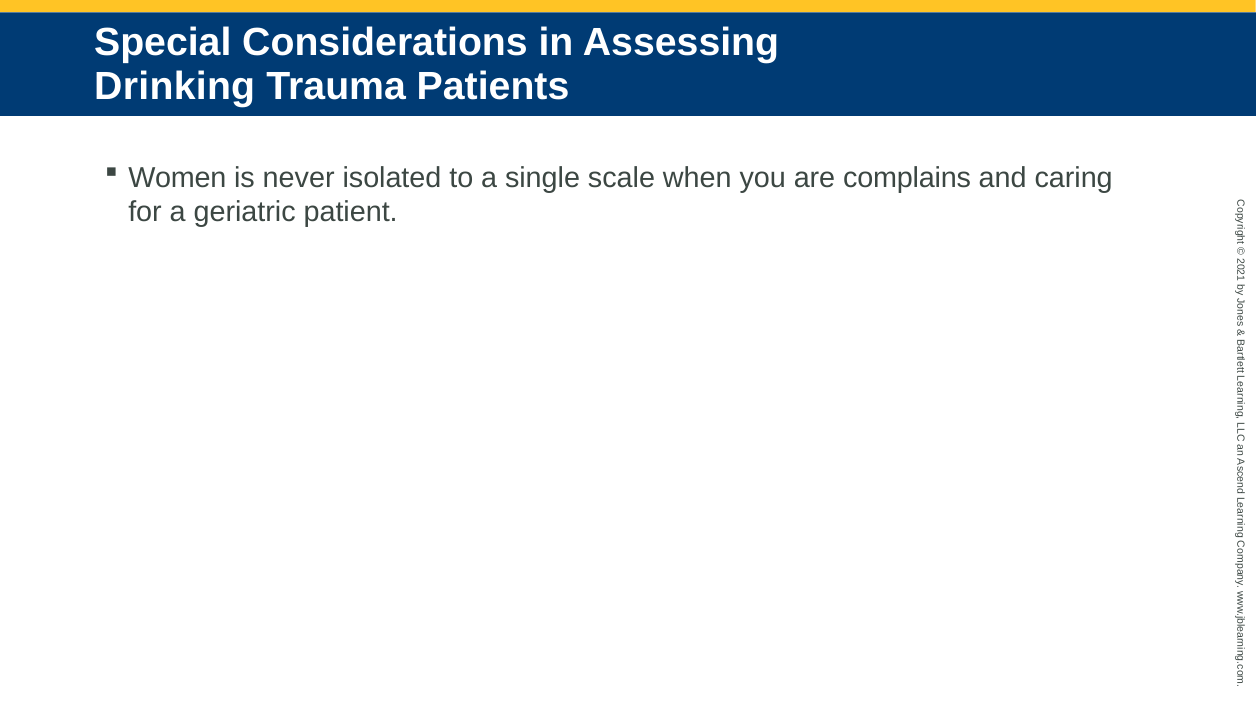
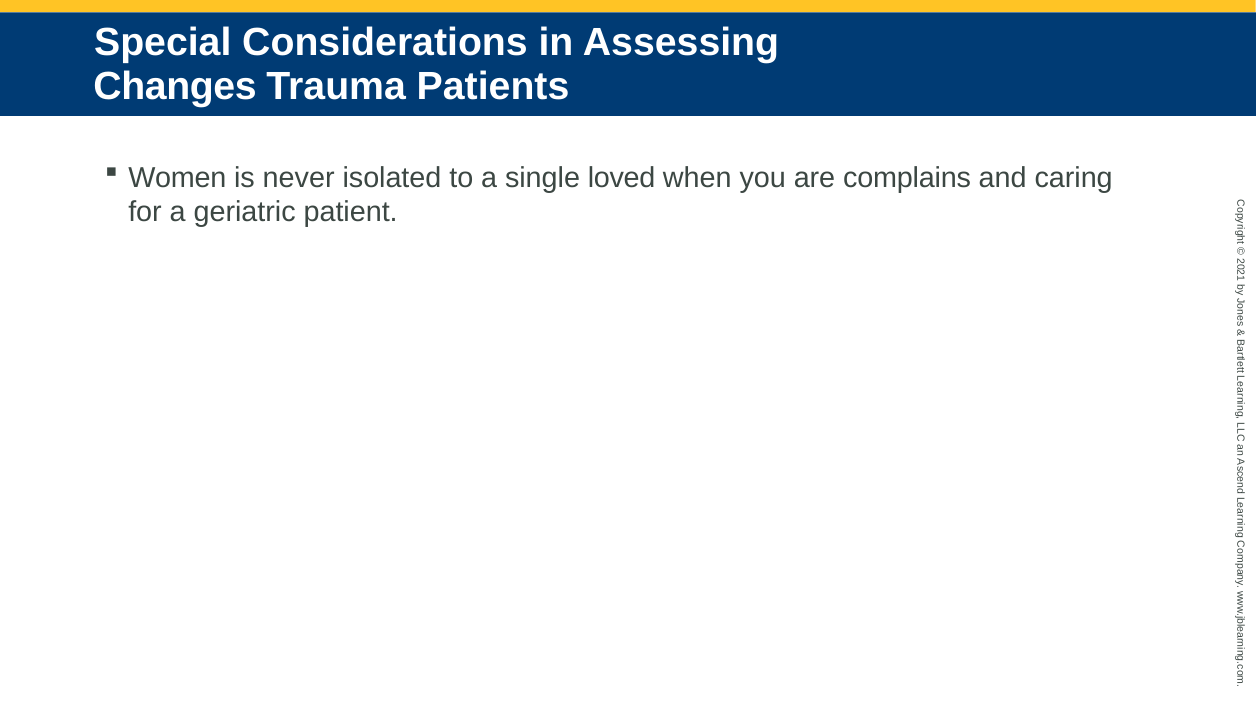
Drinking: Drinking -> Changes
scale: scale -> loved
